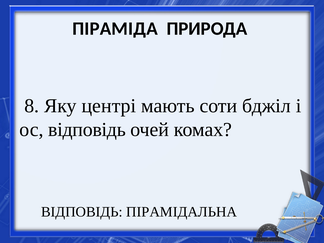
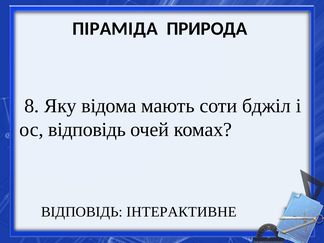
центрі: центрі -> відома
ПІРАМІДАЛЬНА: ПІРАМІДАЛЬНА -> ІНТЕРАКТИВНЕ
